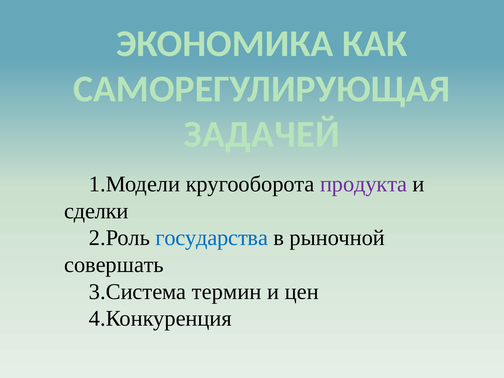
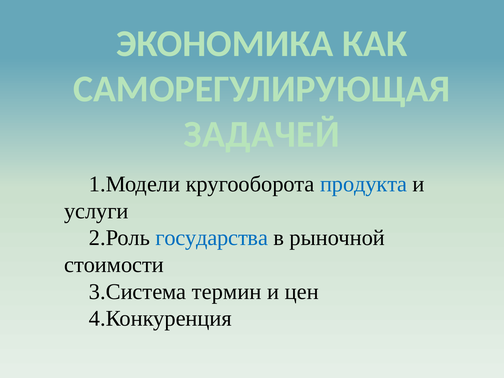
продукта colour: purple -> blue
сделки: сделки -> услуги
совершать: совершать -> стоимости
